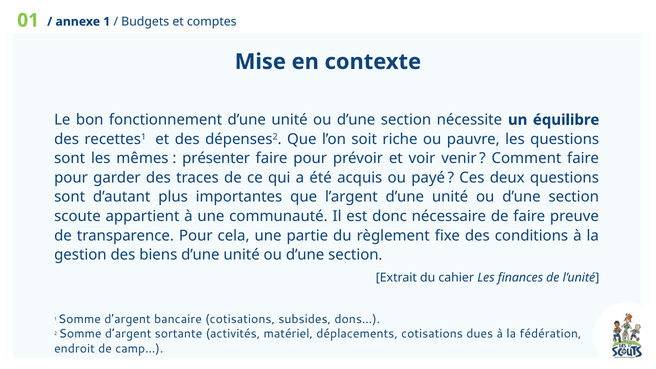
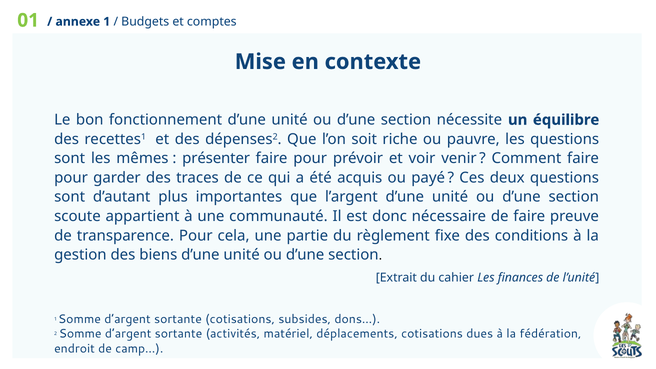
1 Somme d’argent bancaire: bancaire -> sortante
